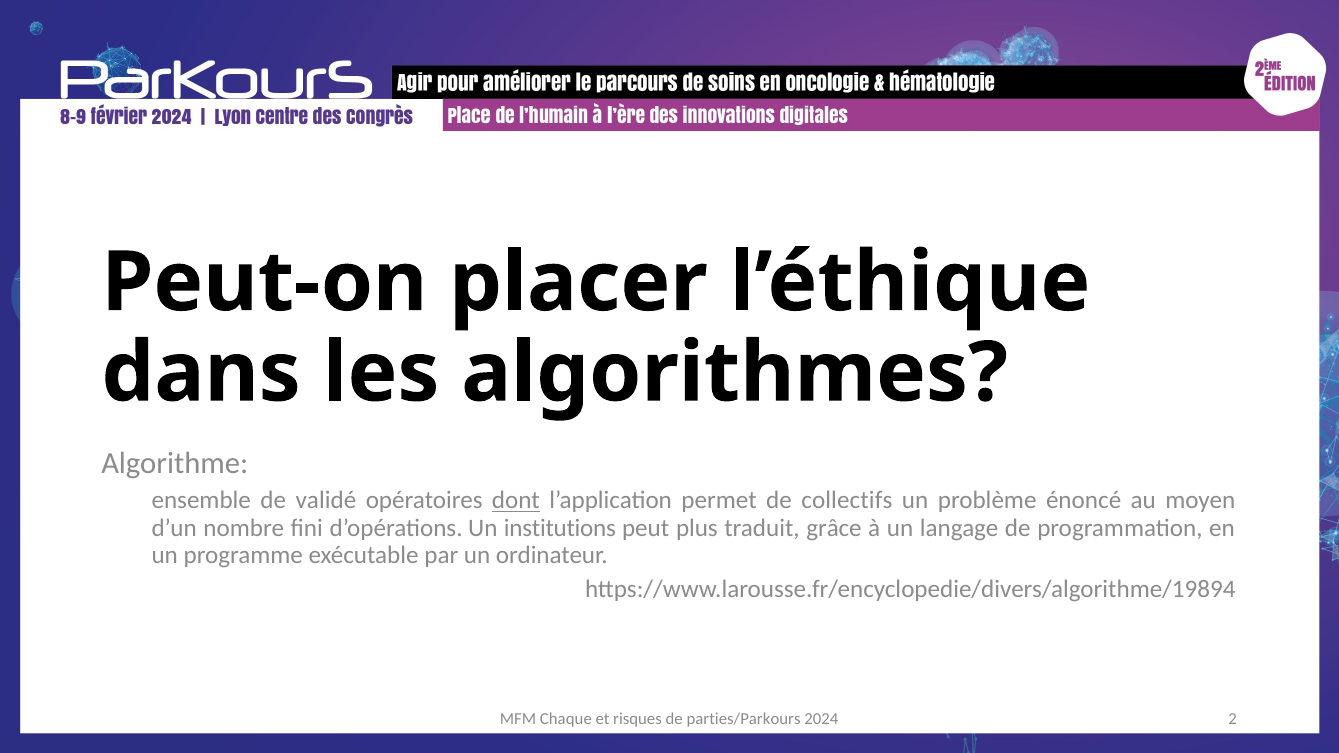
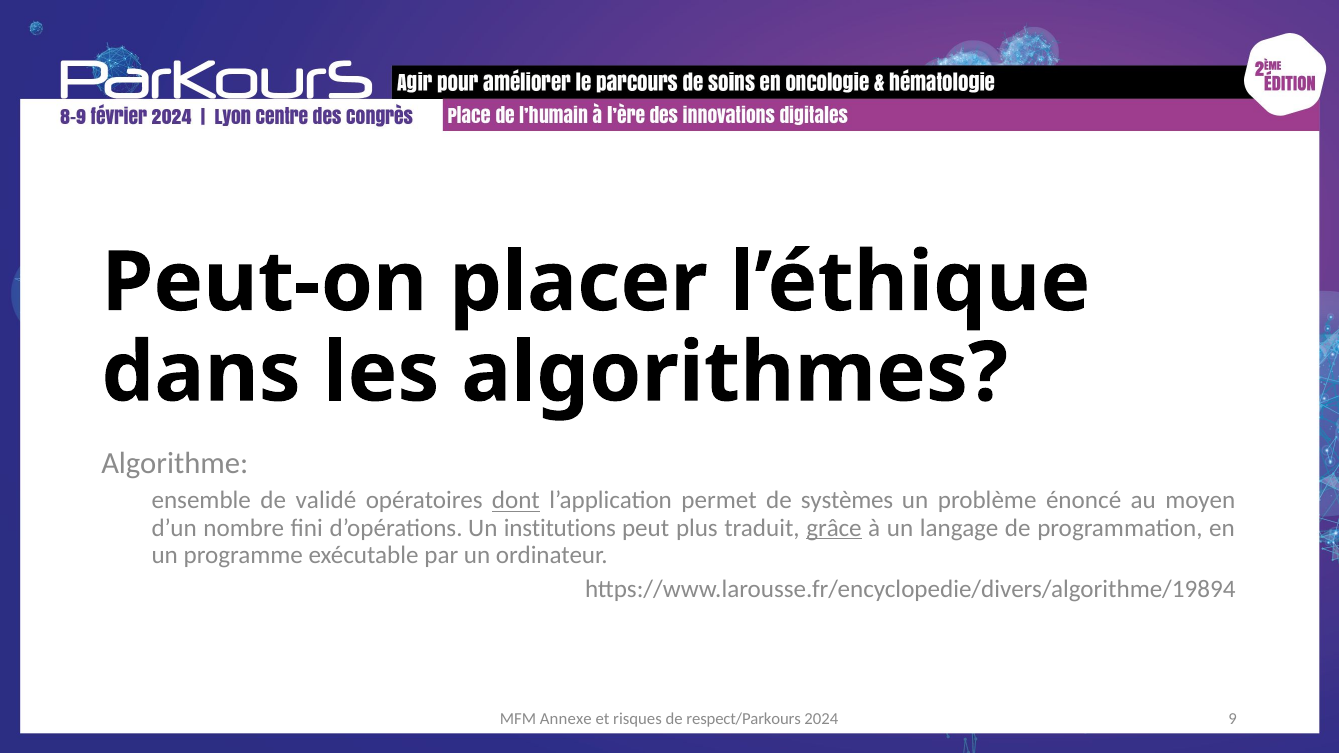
collectifs: collectifs -> systèmes
grâce underline: none -> present
Chaque: Chaque -> Annexe
parties/Parkours: parties/Parkours -> respect/Parkours
2: 2 -> 9
